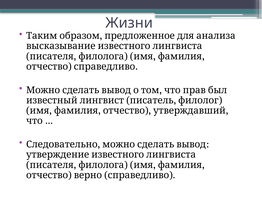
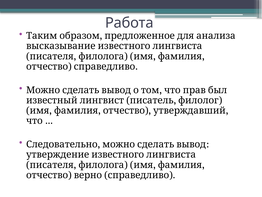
Жизни: Жизни -> Работа
